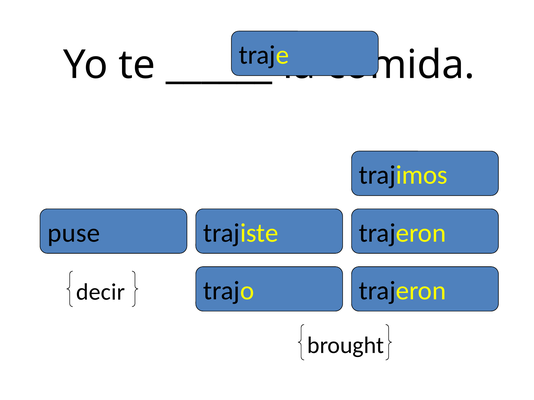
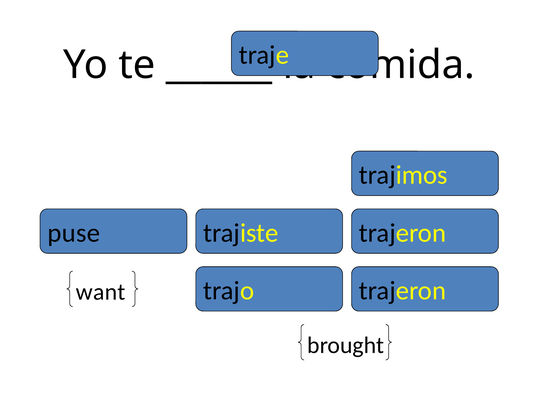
decir: decir -> want
